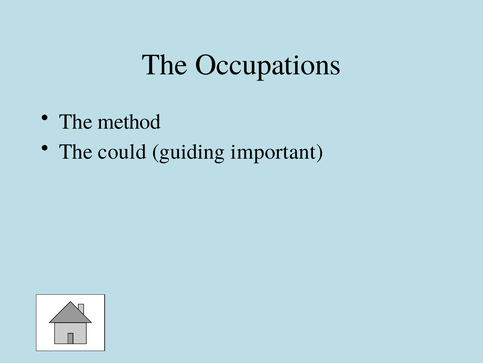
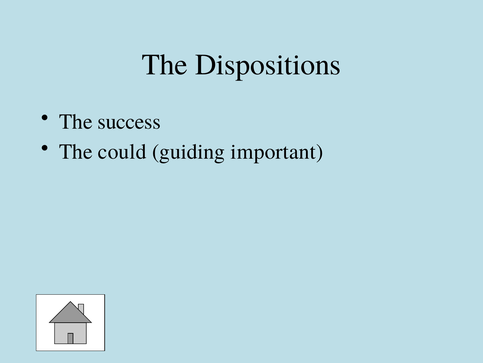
Occupations: Occupations -> Dispositions
method: method -> success
